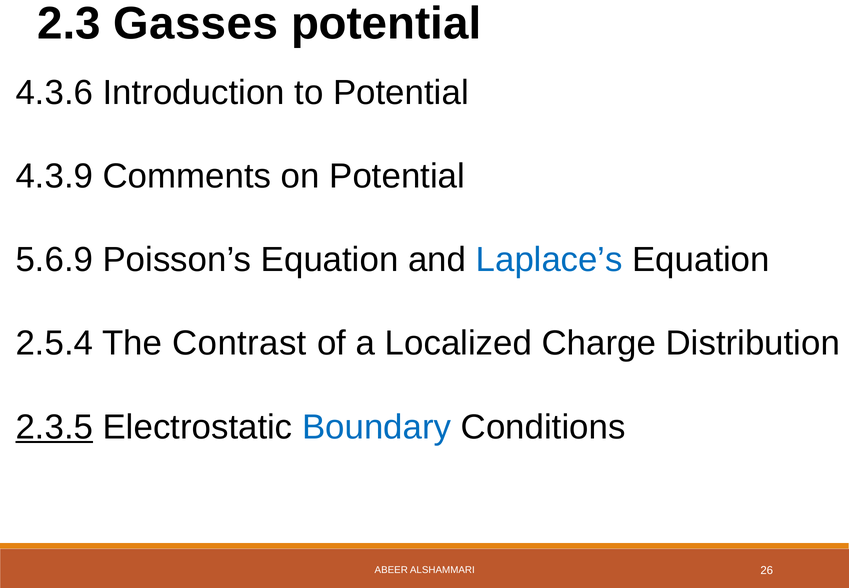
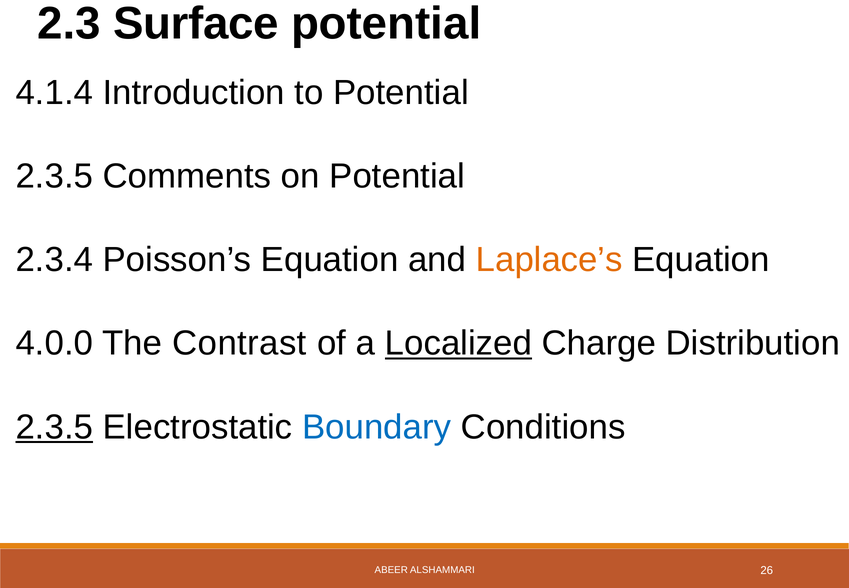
Gasses: Gasses -> Surface
4.3.6: 4.3.6 -> 4.1.4
4.3.9 at (54, 176): 4.3.9 -> 2.3.5
5.6.9: 5.6.9 -> 2.3.4
Laplace’s colour: blue -> orange
2.5.4: 2.5.4 -> 4.0.0
Localized underline: none -> present
